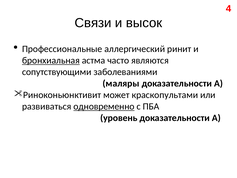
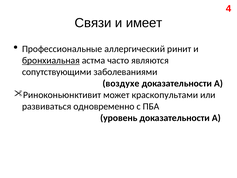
высок: высок -> имеет
маляры: маляры -> воздухе
одновременно underline: present -> none
